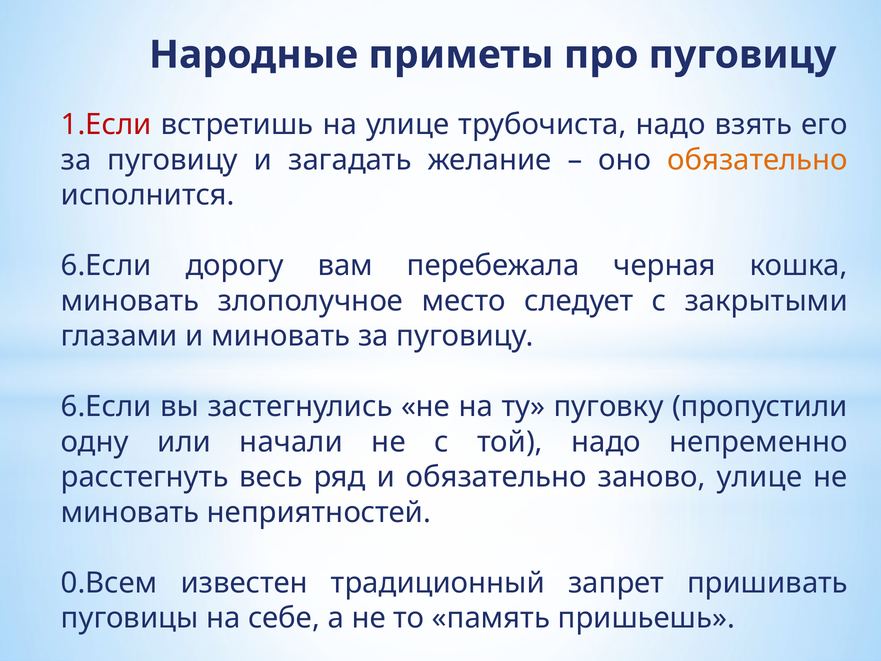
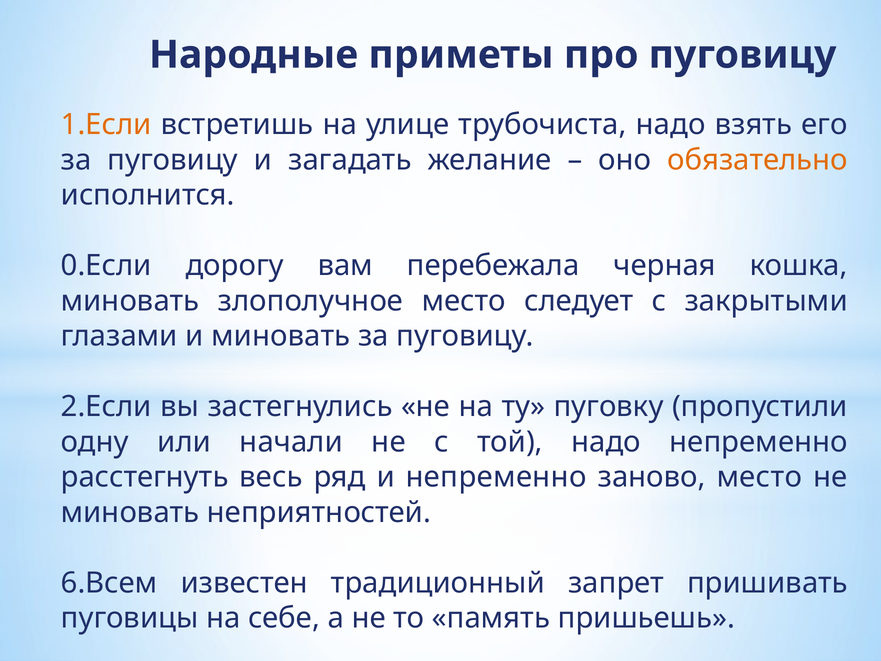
1.Если colour: red -> orange
6.Если at (106, 266): 6.Если -> 0.Если
6.Если at (106, 407): 6.Если -> 2.Если
и обязательно: обязательно -> непременно
заново улице: улице -> место
0.Всем: 0.Всем -> 6.Всем
